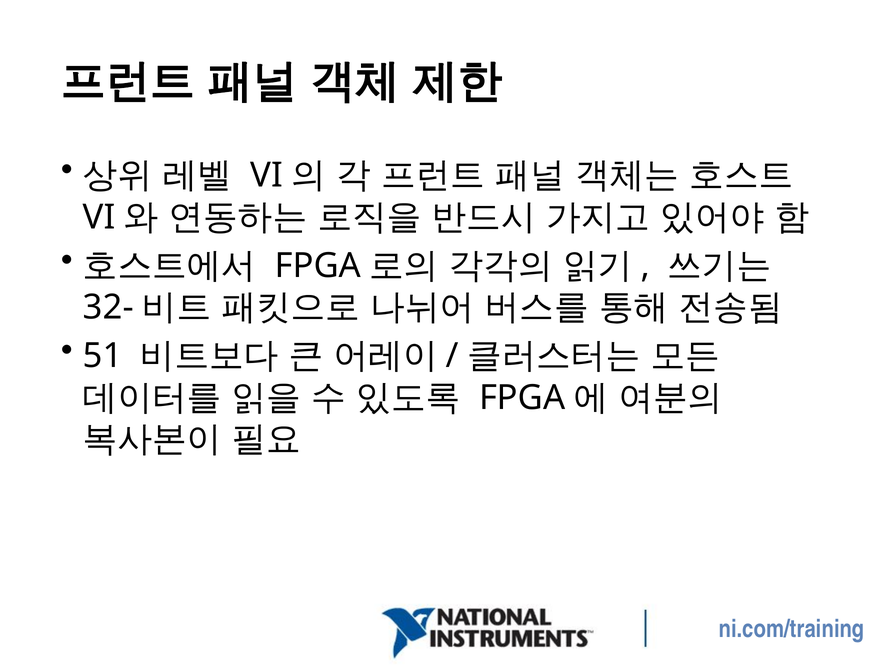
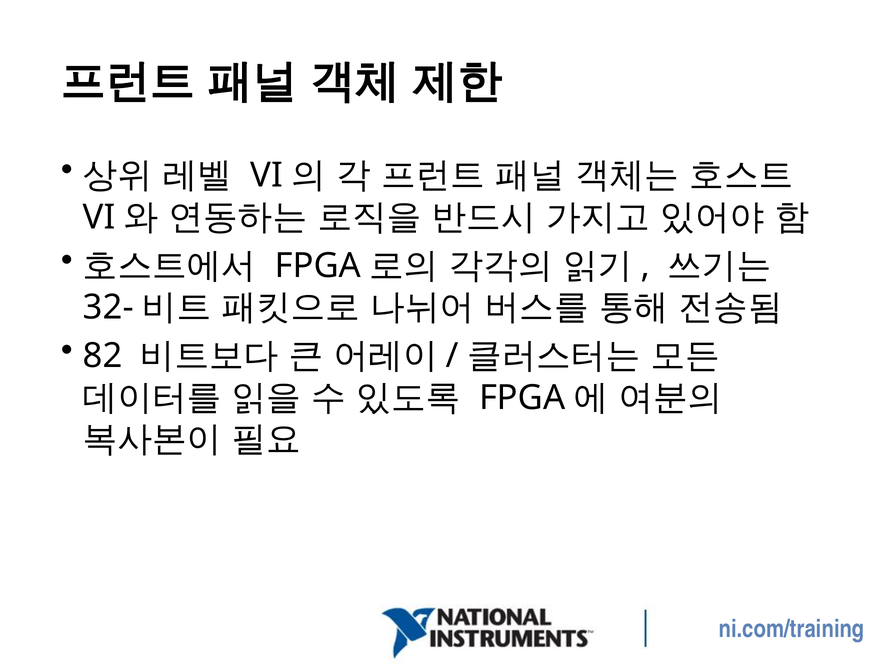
51: 51 -> 82
